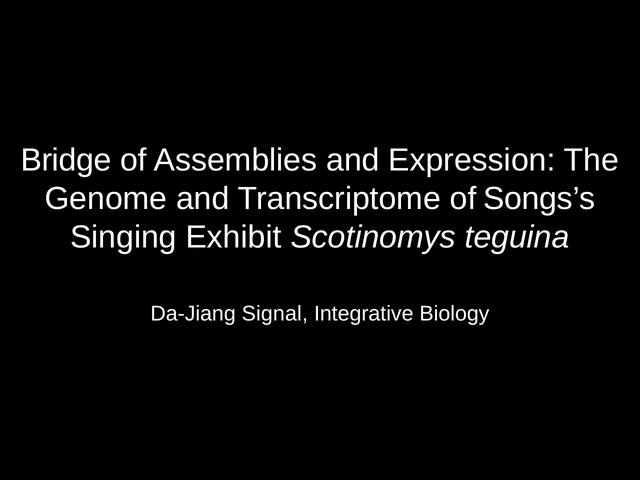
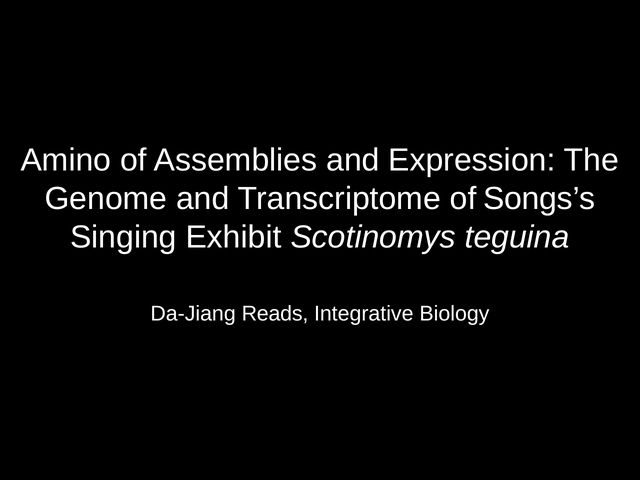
Bridge: Bridge -> Amino
Signal: Signal -> Reads
